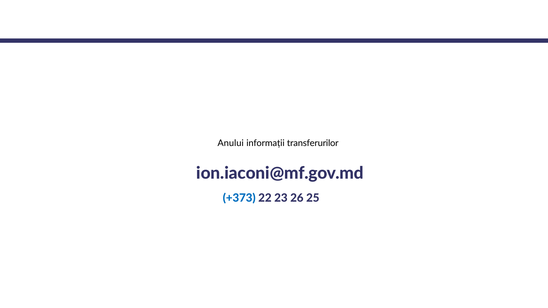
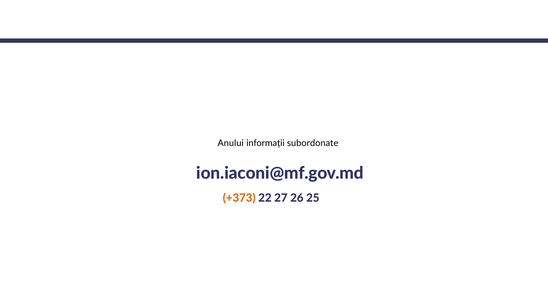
transferurilor: transferurilor -> subordonate
+373 colour: blue -> orange
23: 23 -> 27
